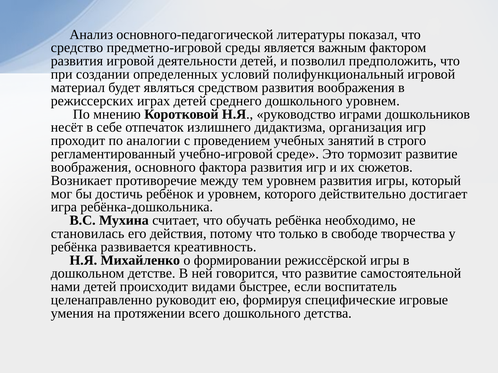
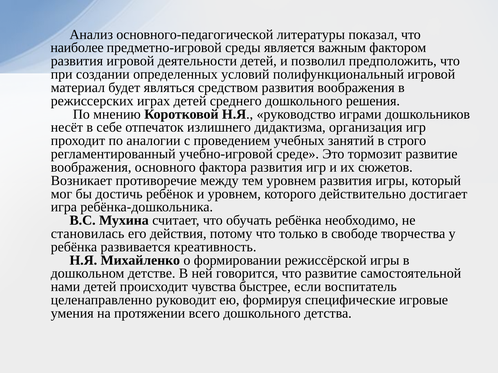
средство: средство -> наиболее
дошкольного уровнем: уровнем -> решения
видами: видами -> чувства
